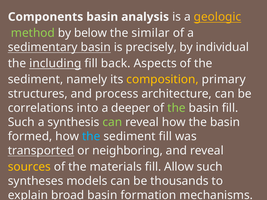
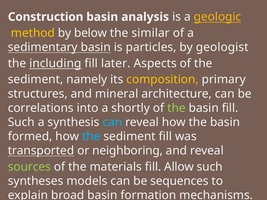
Components: Components -> Construction
method colour: light green -> yellow
precisely: precisely -> particles
individual: individual -> geologist
fill back: back -> later
process: process -> mineral
deeper: deeper -> shortly
can at (112, 122) colour: light green -> light blue
sources colour: yellow -> light green
thousands: thousands -> sequences
